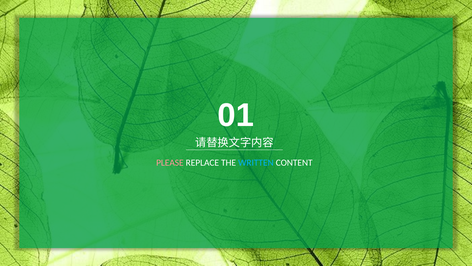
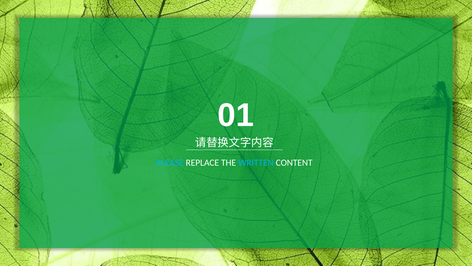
PLEASE colour: pink -> light blue
